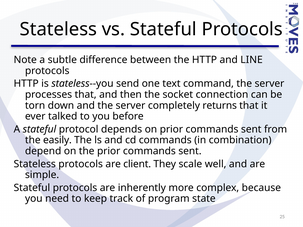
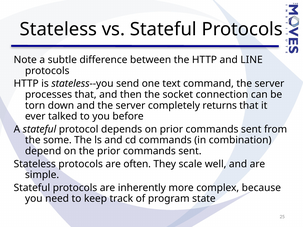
easily: easily -> some
client: client -> often
